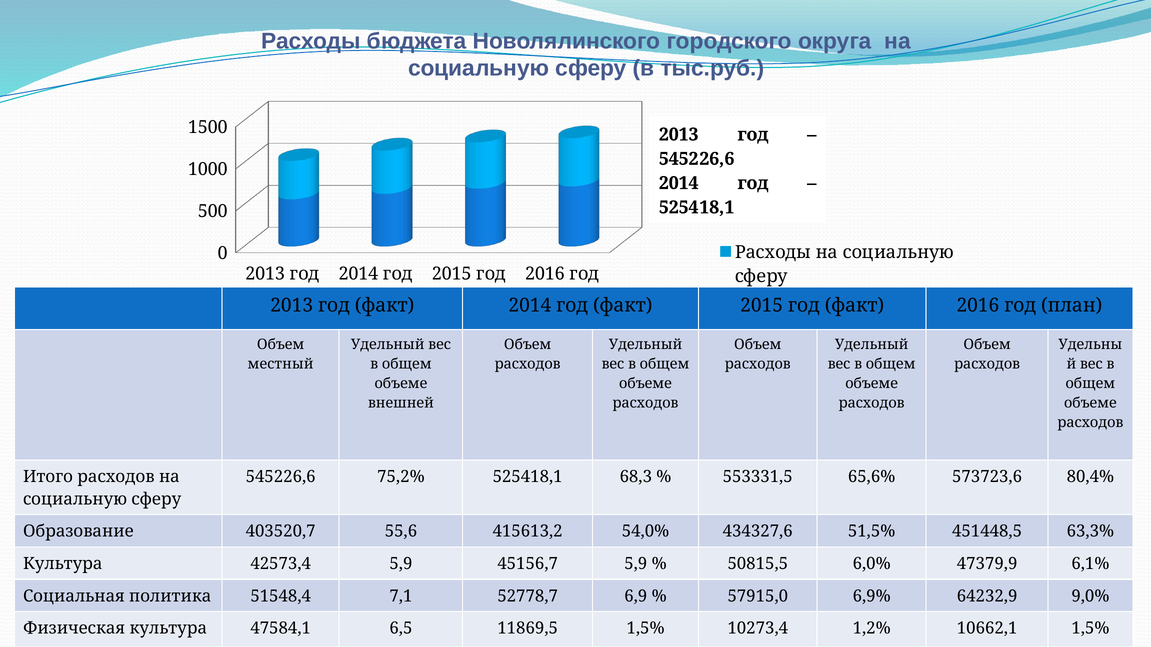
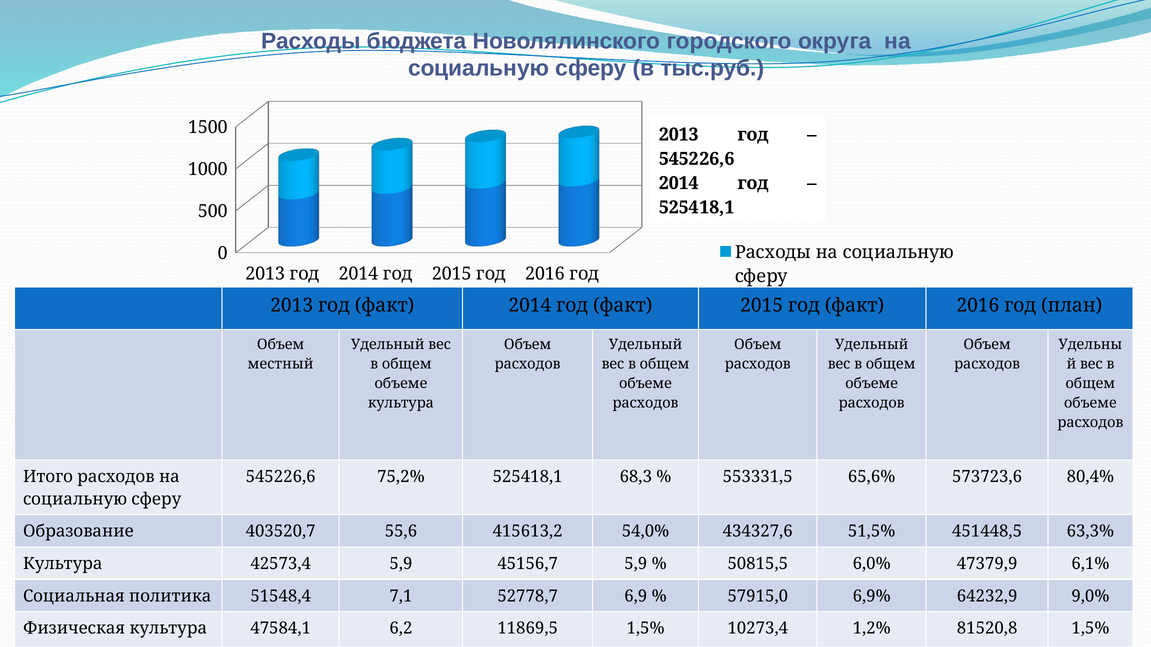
внешней at (401, 403): внешней -> культура
6,5: 6,5 -> 6,2
10662,1: 10662,1 -> 81520,8
